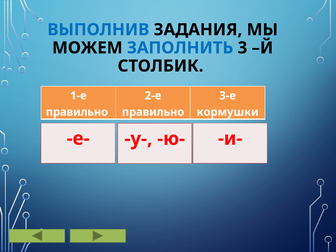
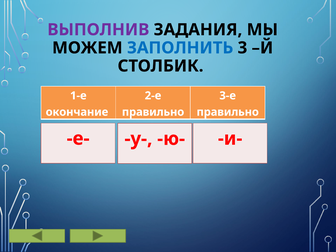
ВЫПОЛНИВ colour: blue -> purple
правильно at (77, 112): правильно -> окончание
кормушки at (228, 112): кормушки -> правильно
